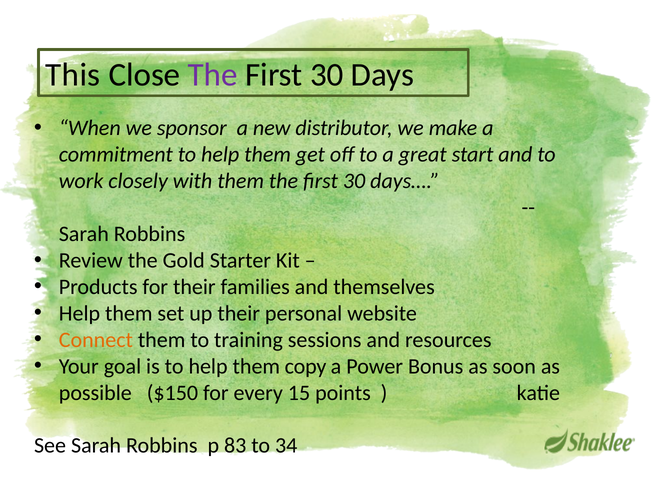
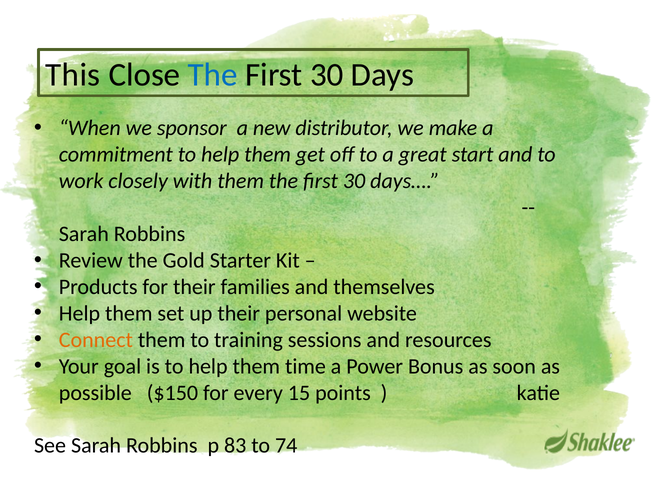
The at (213, 75) colour: purple -> blue
copy: copy -> time
34: 34 -> 74
